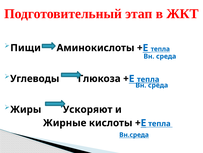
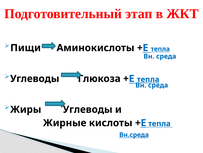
Жиры Ускоряют: Ускоряют -> Углеводы
